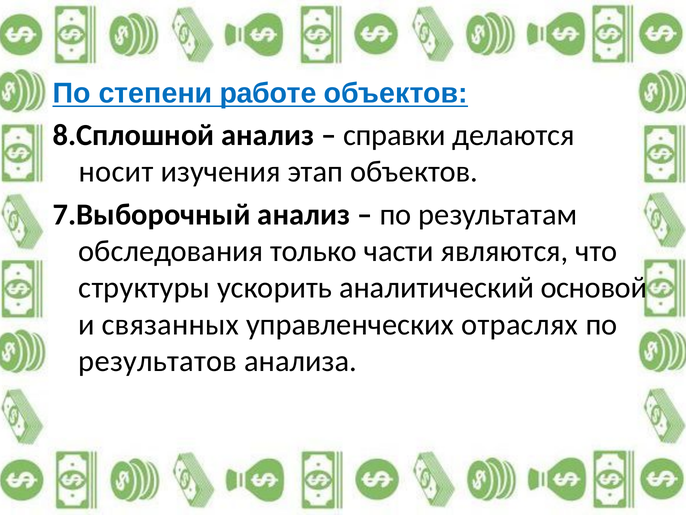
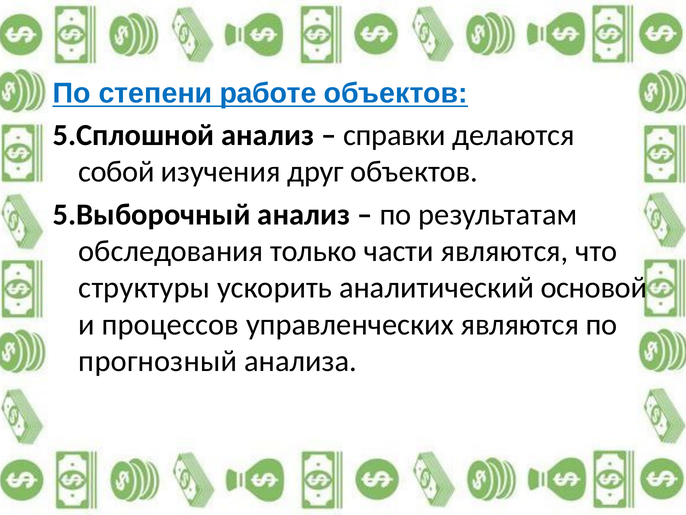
8.Сплошной: 8.Сплошной -> 5.Сплошной
носит: носит -> собой
этап: этап -> друг
7.Выборочный: 7.Выборочный -> 5.Выборочный
связанных: связанных -> процессов
управленческих отраслях: отраслях -> являются
результатов: результатов -> прогнозный
